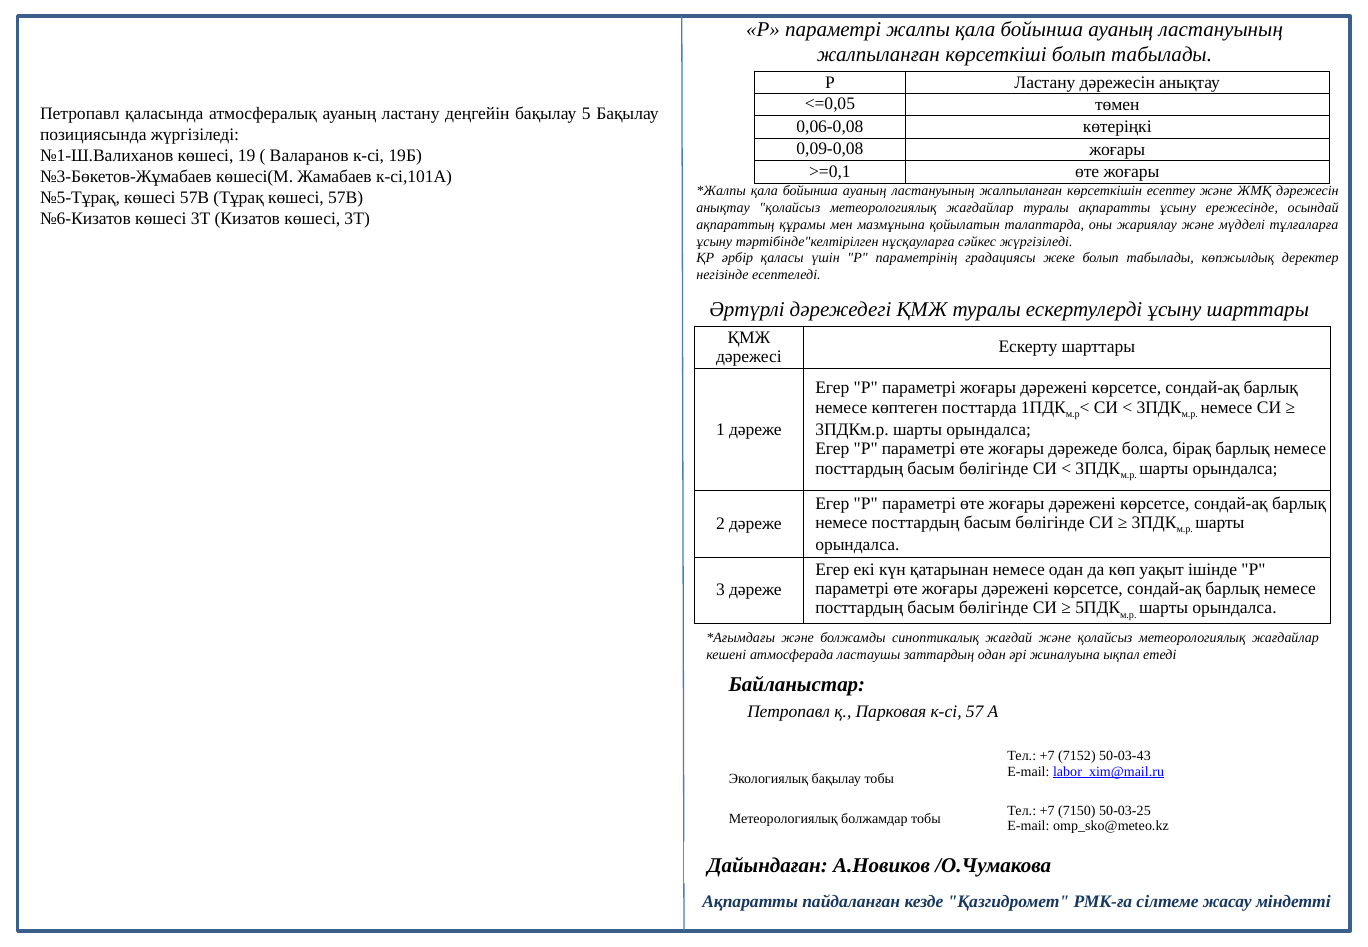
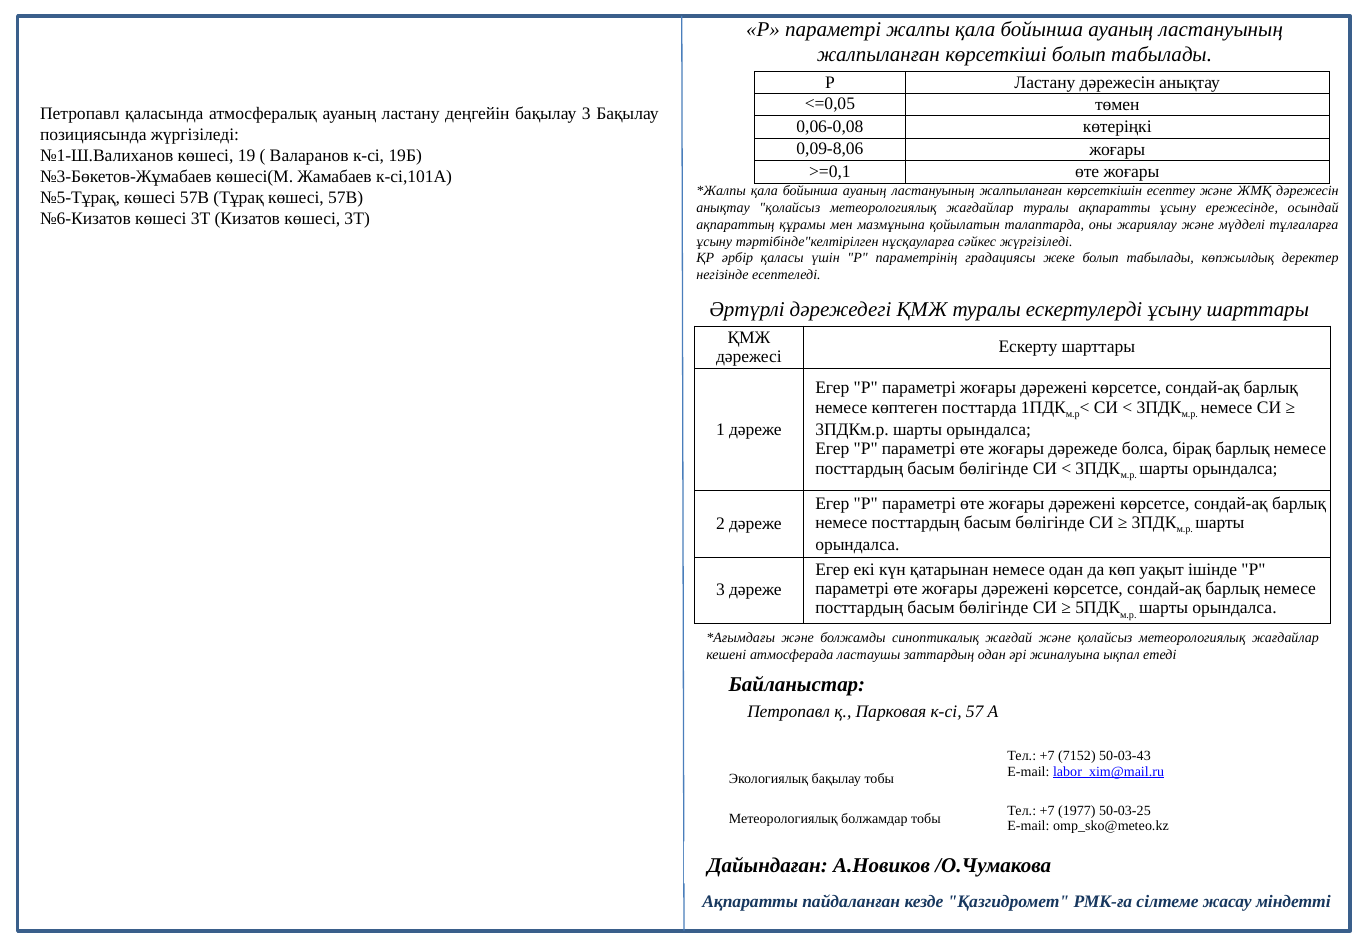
бақылау 5: 5 -> 3
0,09-0,08: 0,09-0,08 -> 0,09-8,06
7150: 7150 -> 1977
